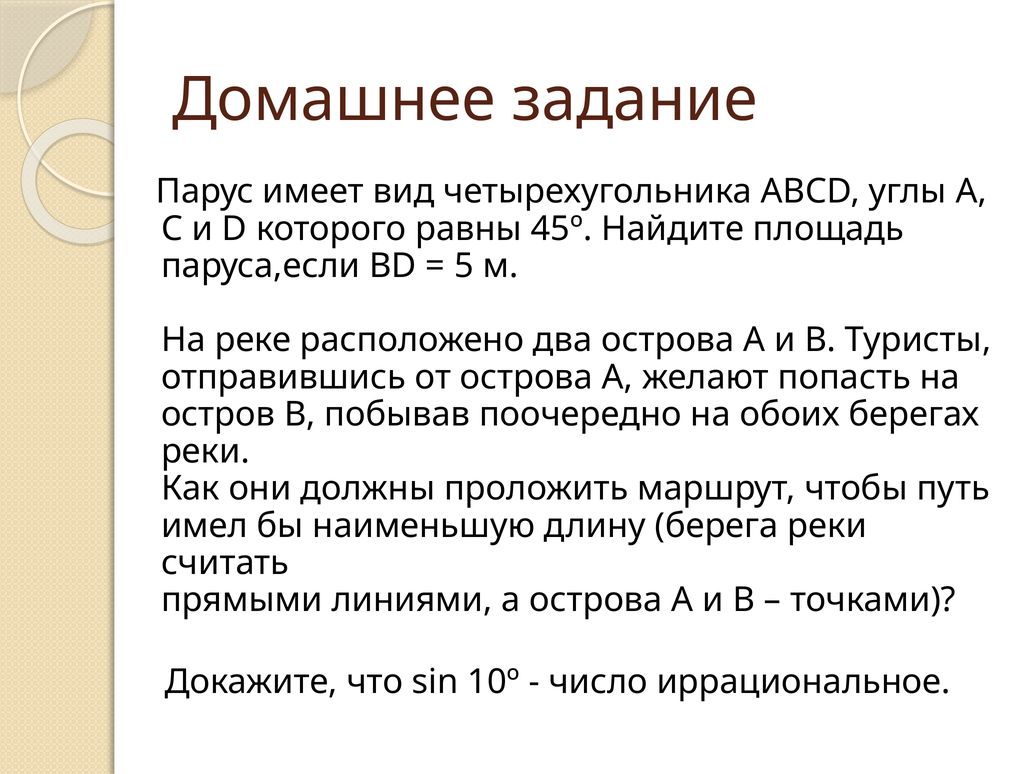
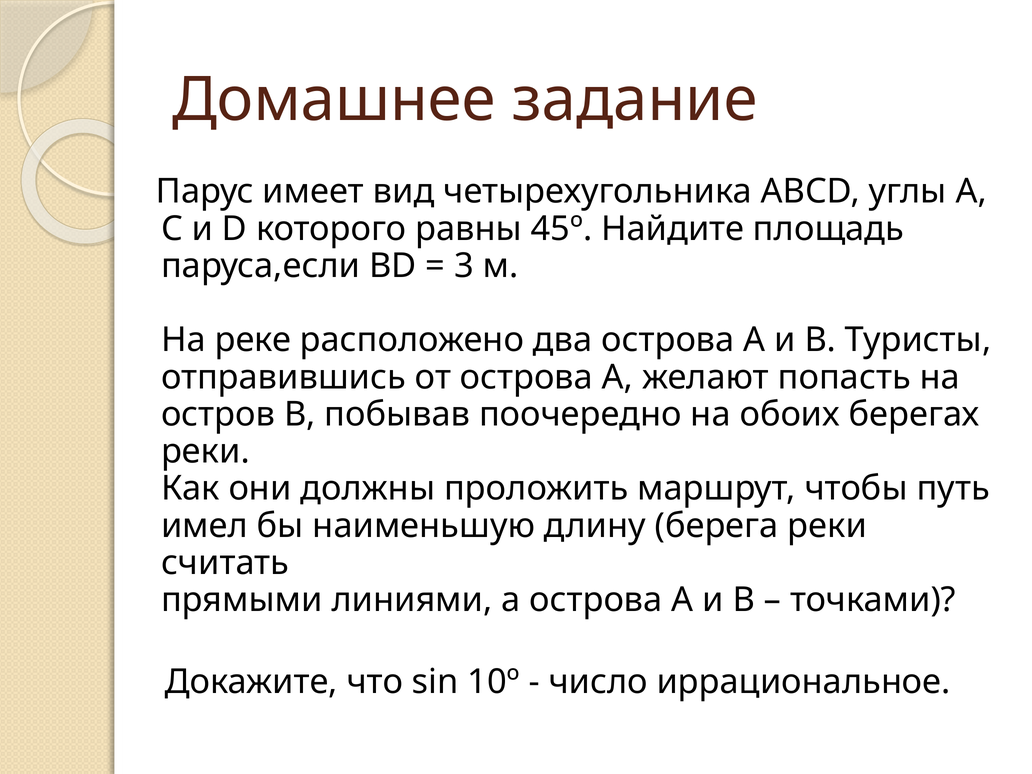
5: 5 -> 3
